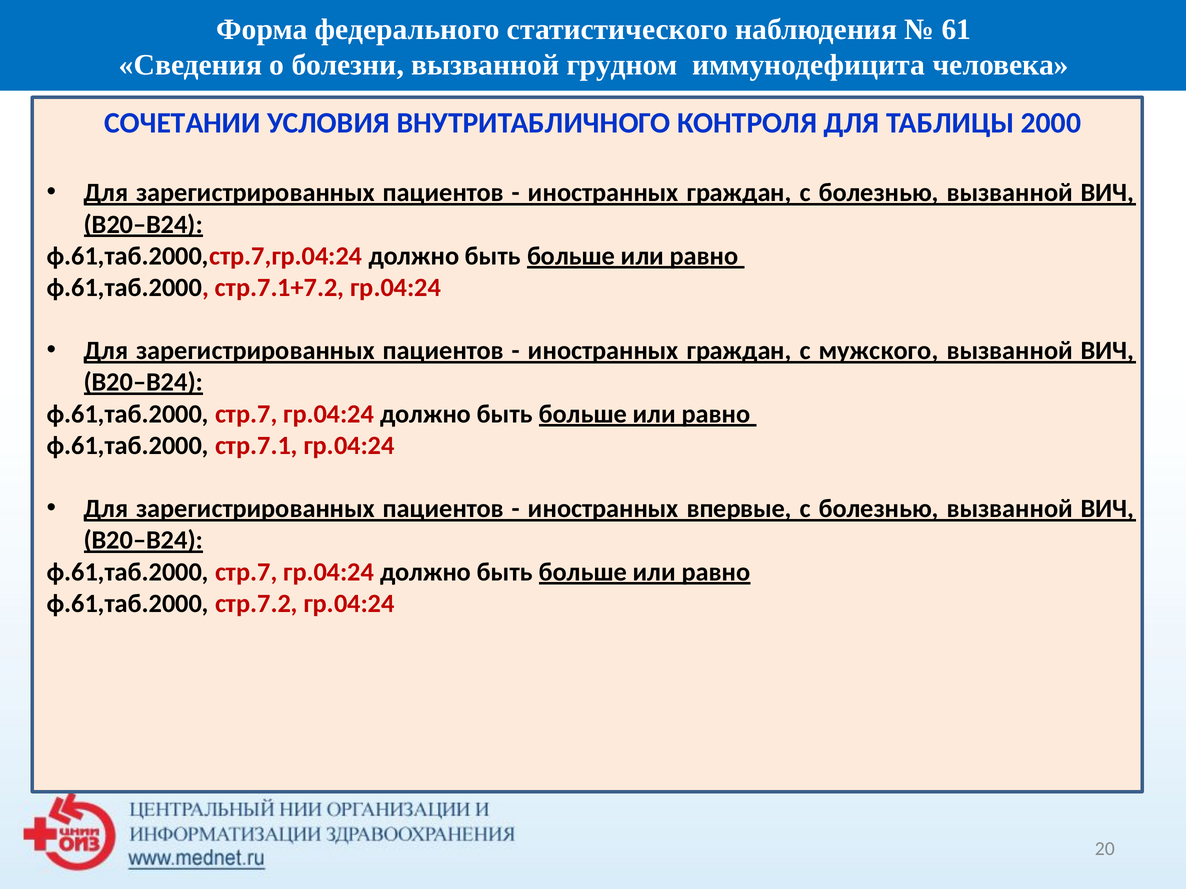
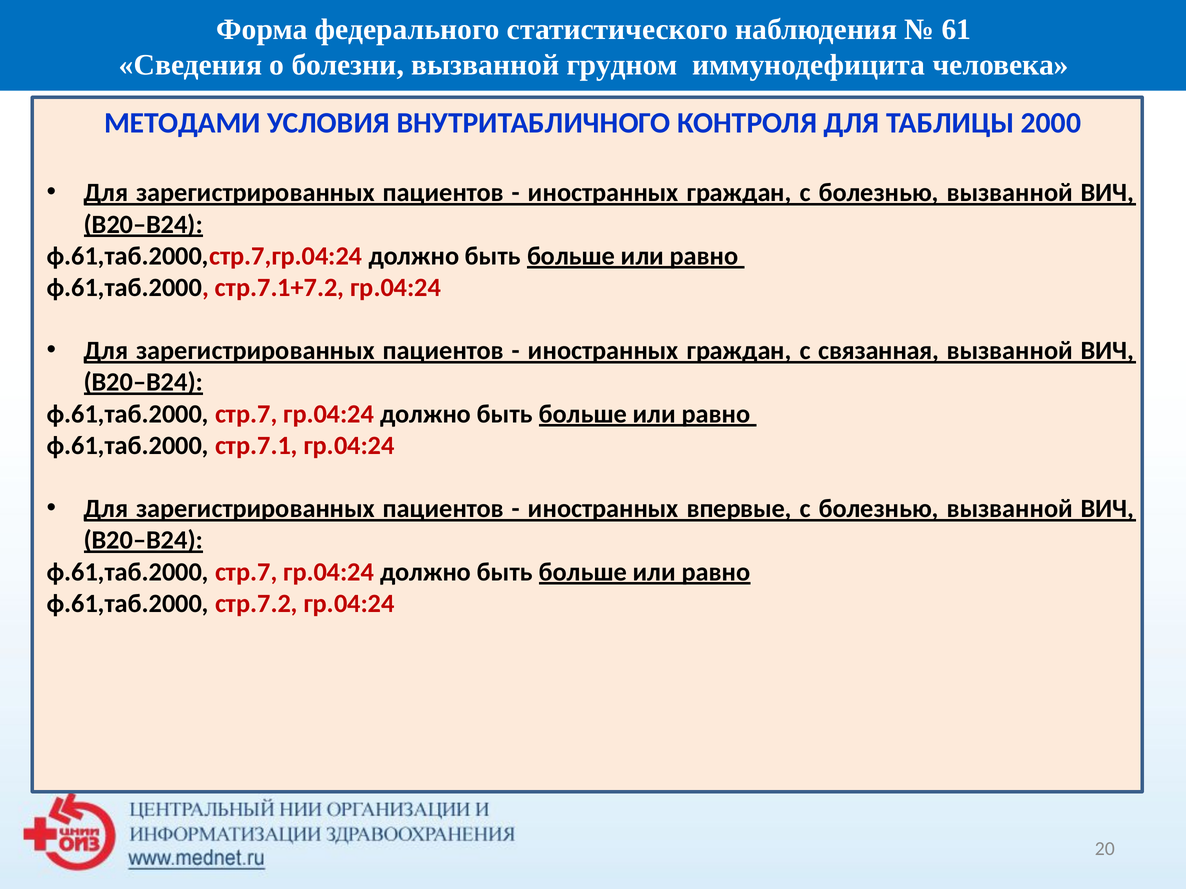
СОЧЕТАНИИ: СОЧЕТАНИИ -> МЕТОДАМИ
мужского: мужского -> связанная
